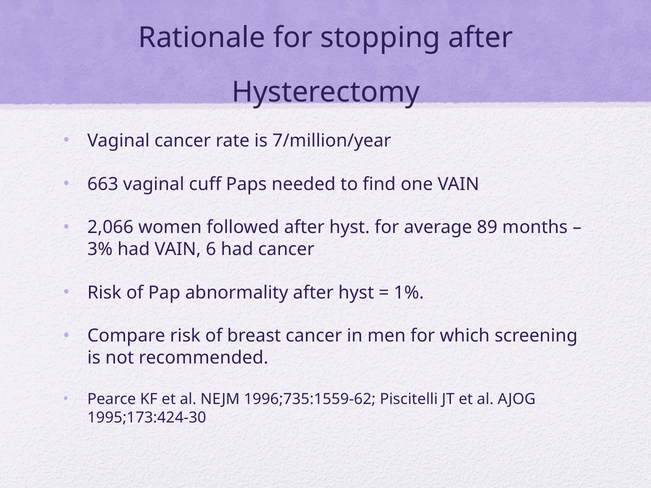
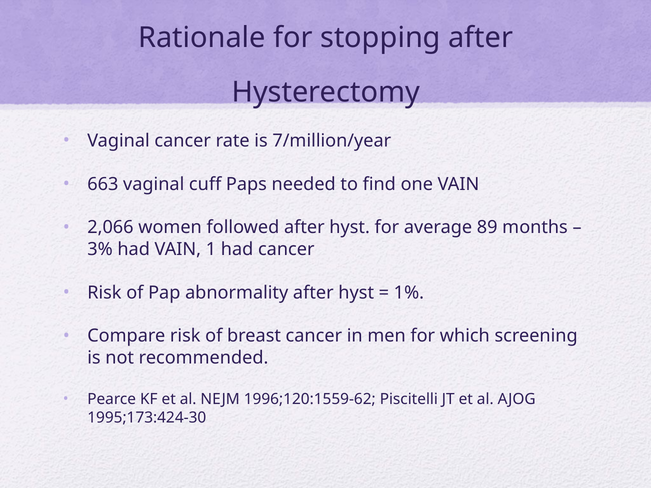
6: 6 -> 1
1996;735:1559-62: 1996;735:1559-62 -> 1996;120:1559-62
